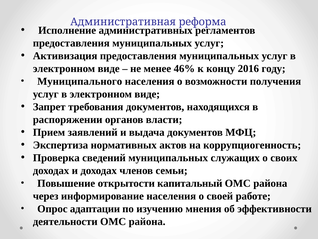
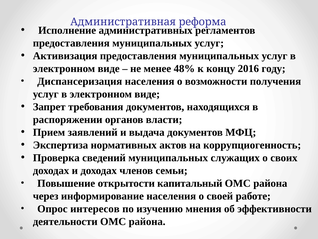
46%: 46% -> 48%
Муниципального: Муниципального -> Диспансеризация
адаптации: адаптации -> интересов
